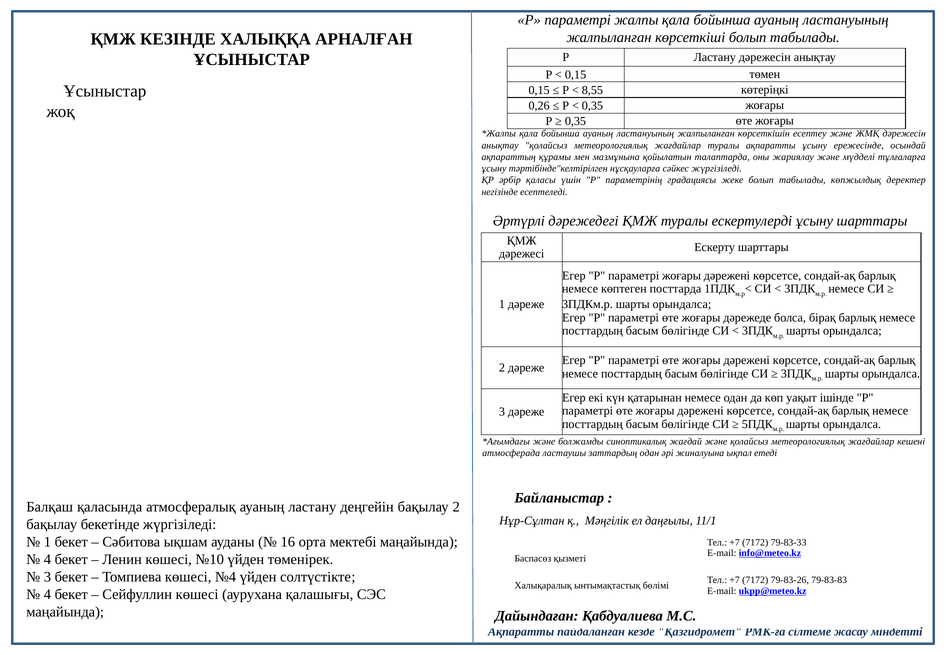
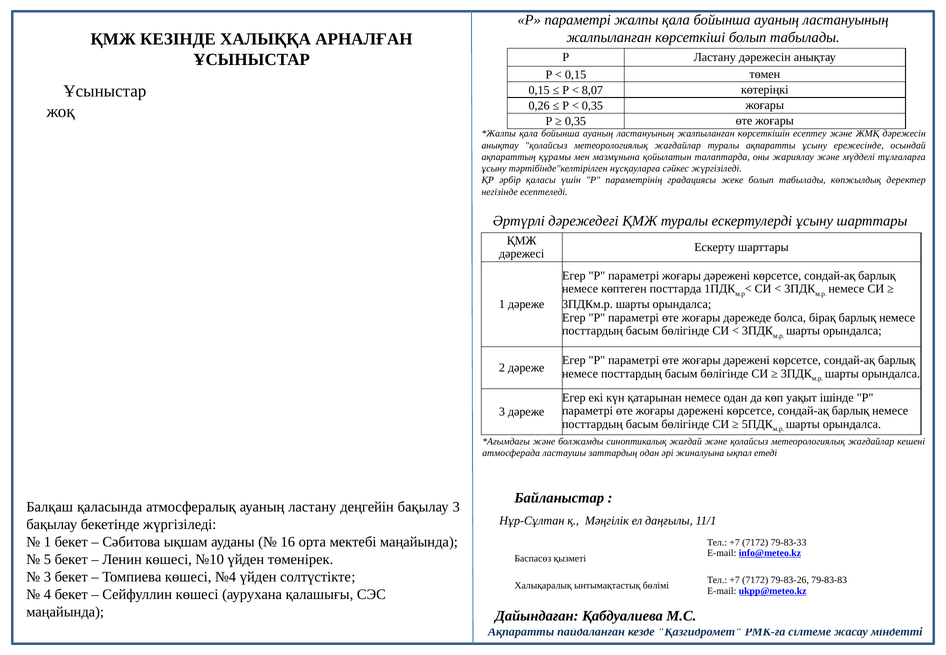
8,55: 8,55 -> 8,07
бақылау 2: 2 -> 3
4 at (47, 559): 4 -> 5
